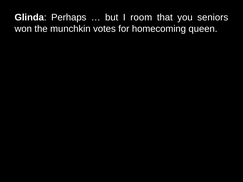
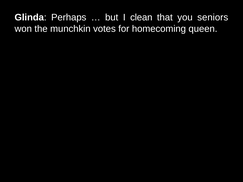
room: room -> clean
